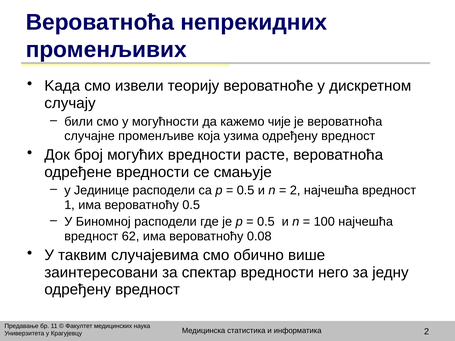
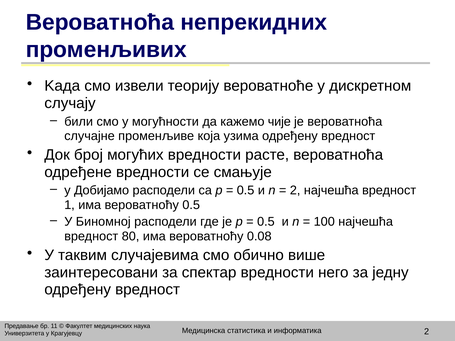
Јединице: Јединице -> Добијамо
62: 62 -> 80
